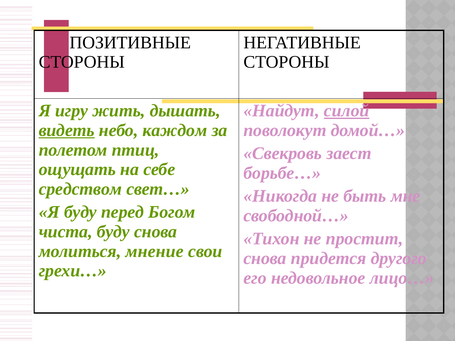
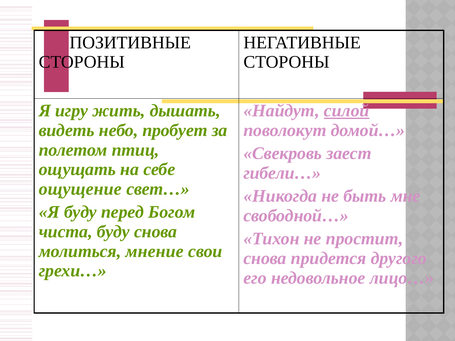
видеть underline: present -> none
каждом: каждом -> пробует
борьбе…: борьбе… -> гибели…
средством: средством -> ощущение
